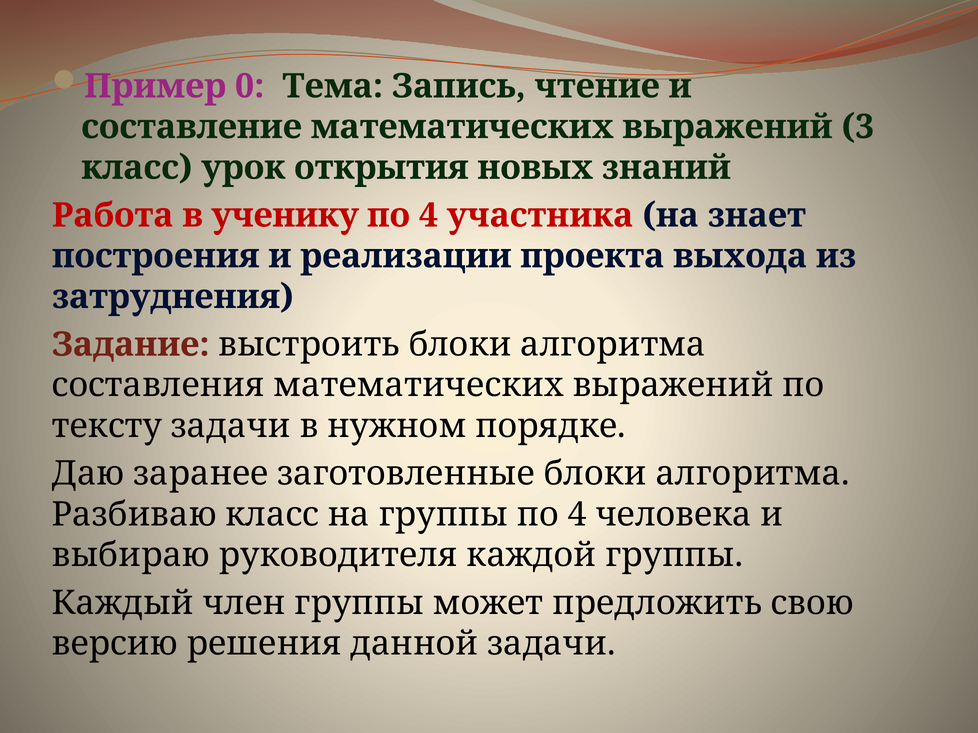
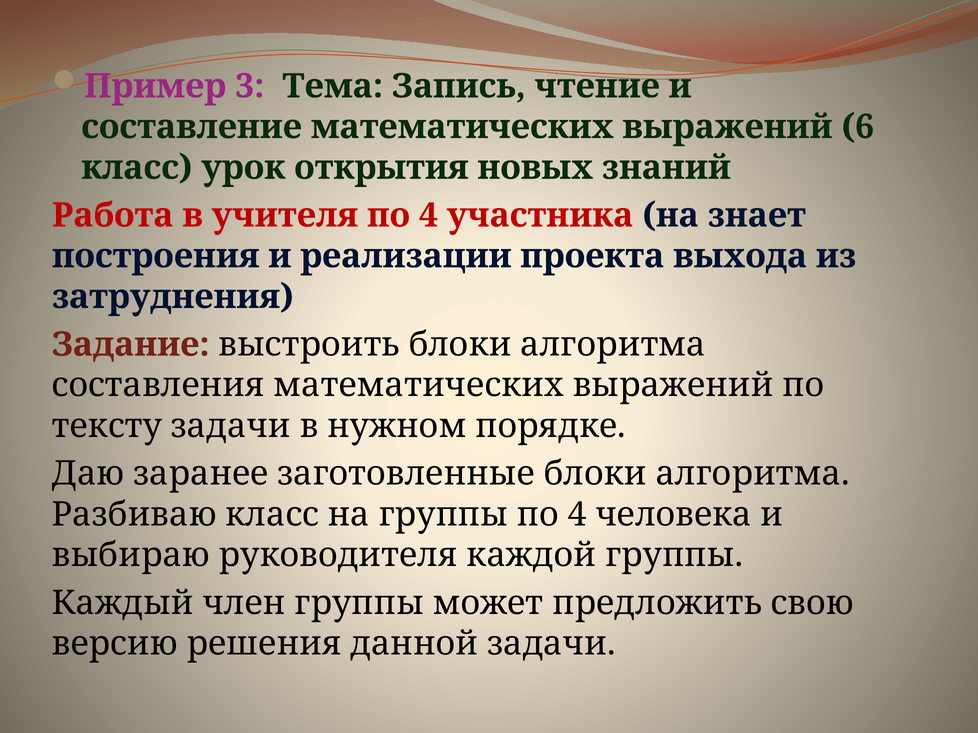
0: 0 -> 3
3: 3 -> 6
ученику: ученику -> учителя
